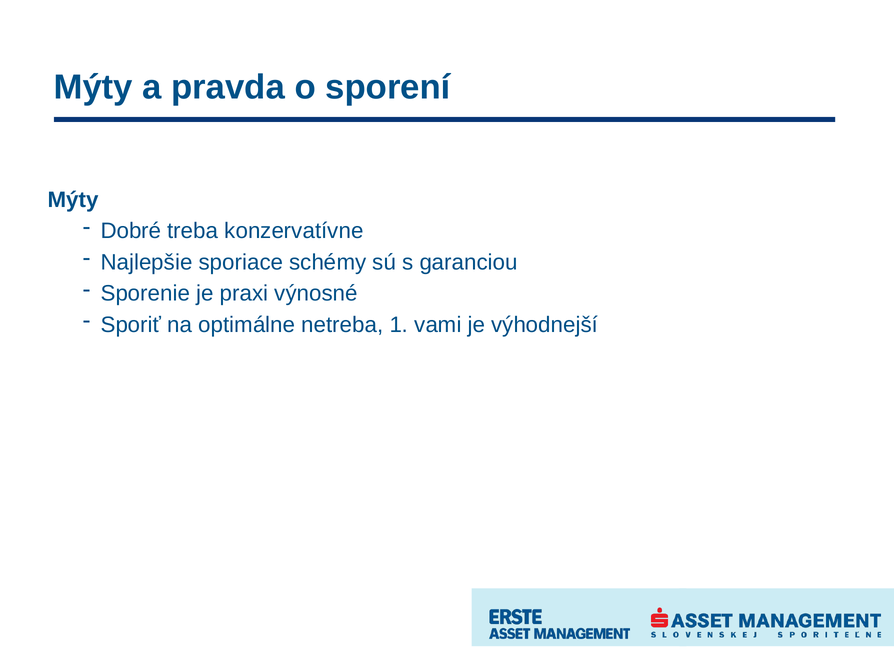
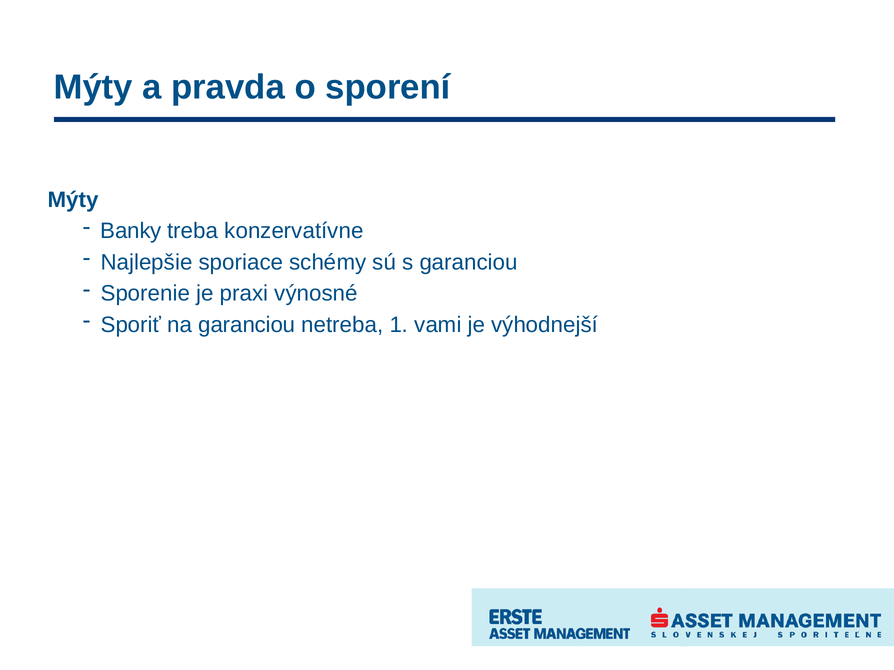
Dobré: Dobré -> Banky
na optimálne: optimálne -> garanciou
